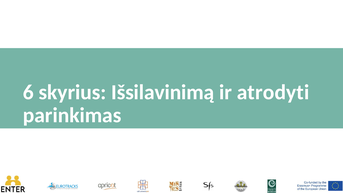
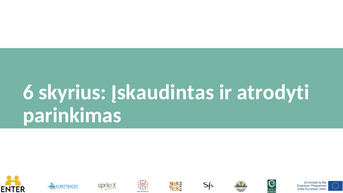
Išsilavinimą: Išsilavinimą -> Įskaudintas
